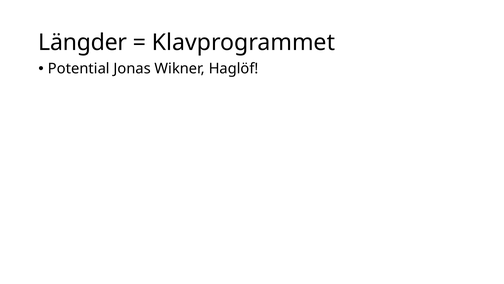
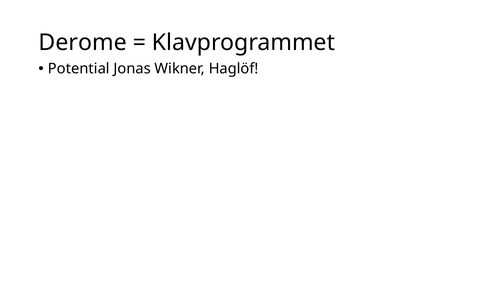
Längder: Längder -> Derome
